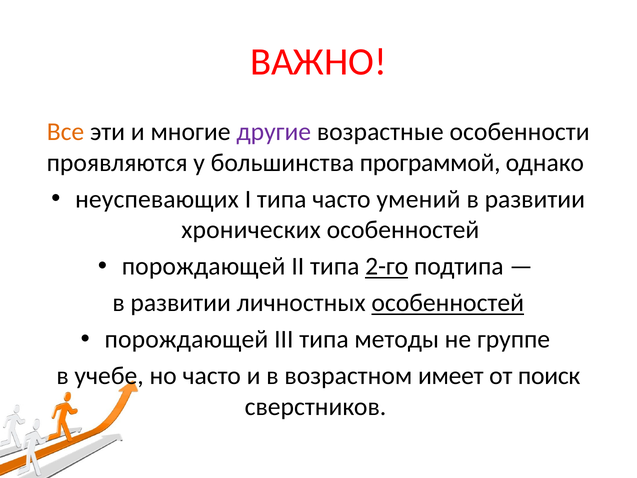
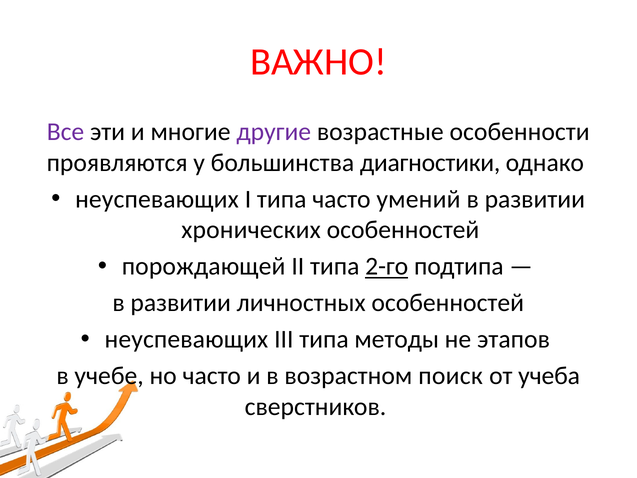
Все colour: orange -> purple
программой: программой -> диагностики
особенностей at (448, 303) underline: present -> none
порождающей at (186, 339): порождающей -> неуспевающих
группе: группе -> этапов
имеет: имеет -> поиск
поиск: поиск -> учеба
